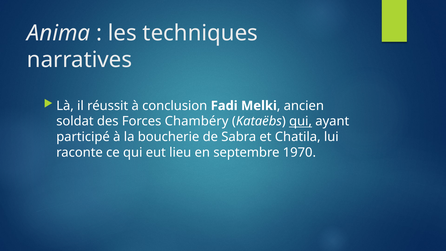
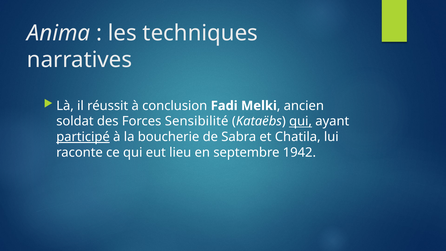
Chambéry: Chambéry -> Sensibilité
participé underline: none -> present
1970: 1970 -> 1942
